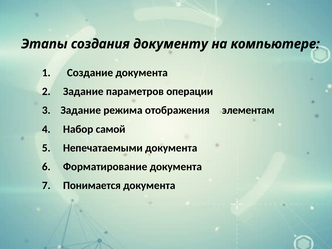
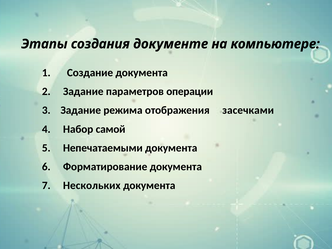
документу: документу -> документе
элементам: элементам -> засечками
Понимается: Понимается -> Нескольких
